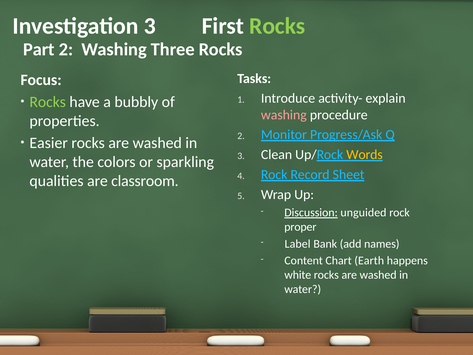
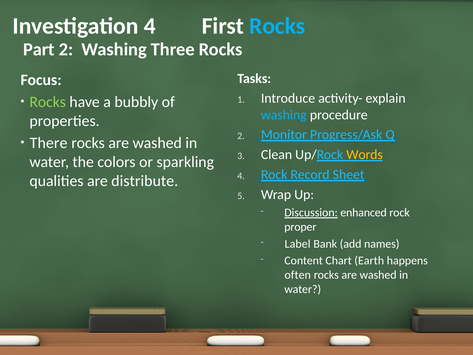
Investigation 3: 3 -> 4
Rocks at (277, 26) colour: light green -> light blue
washing at (284, 115) colour: pink -> light blue
Easier: Easier -> There
classroom: classroom -> distribute
unguided: unguided -> enhanced
white: white -> often
